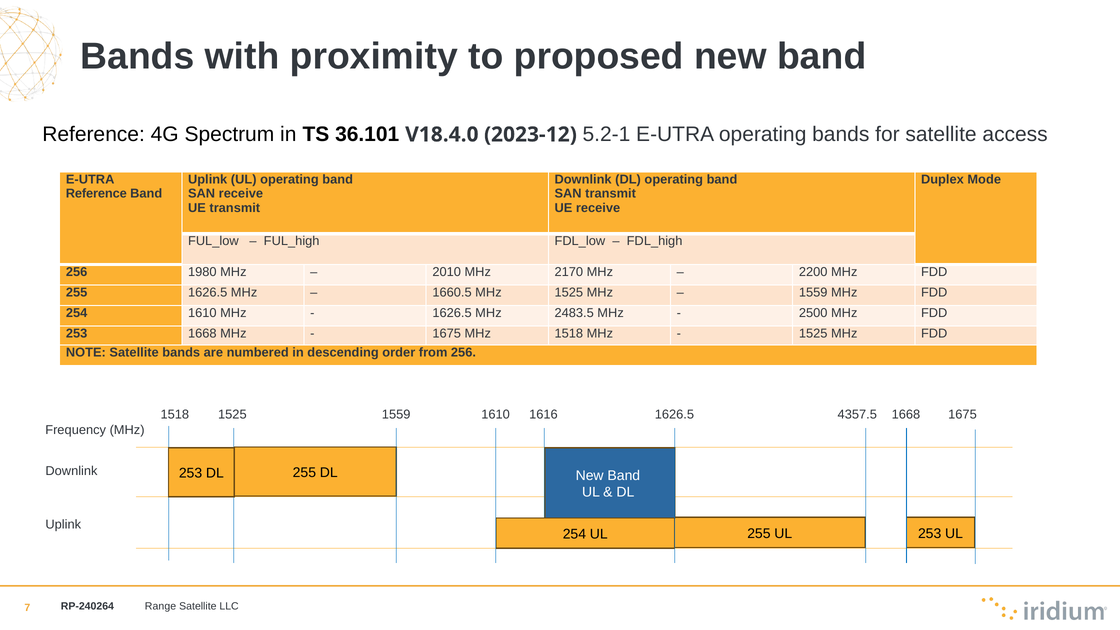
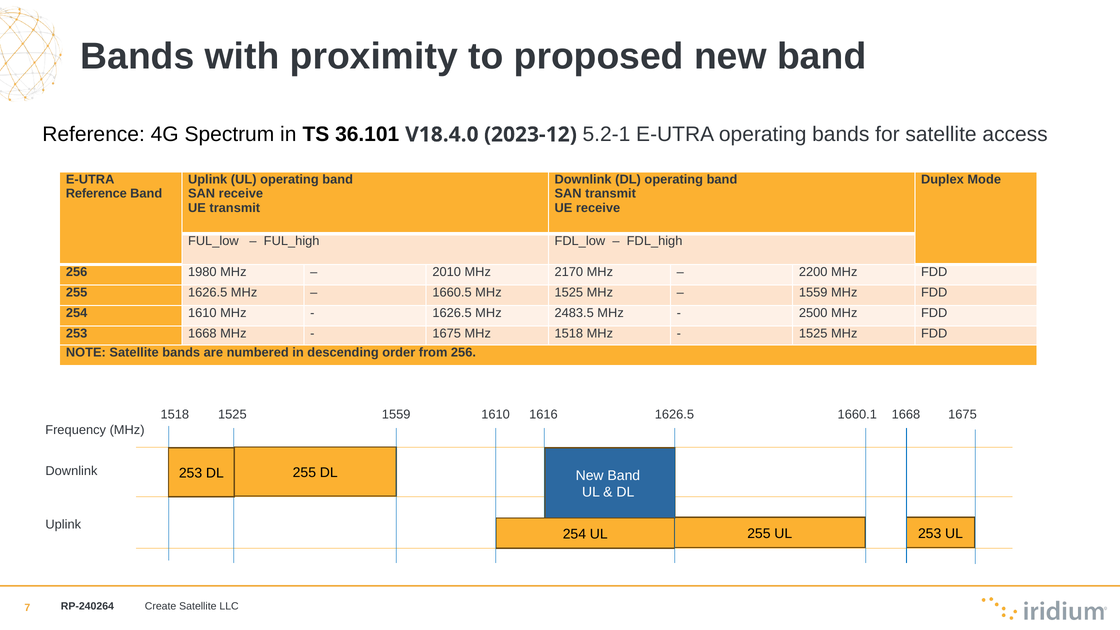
4357.5: 4357.5 -> 1660.1
Range: Range -> Create
